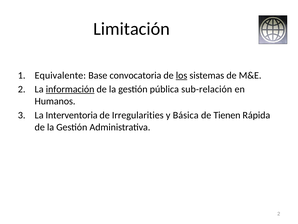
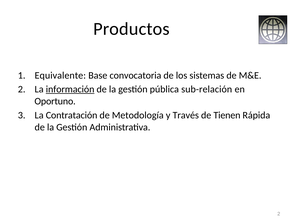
Limitación: Limitación -> Productos
los underline: present -> none
Humanos: Humanos -> Oportuno
Interventoria: Interventoria -> Contratación
Irregularities: Irregularities -> Metodología
Básica: Básica -> Través
